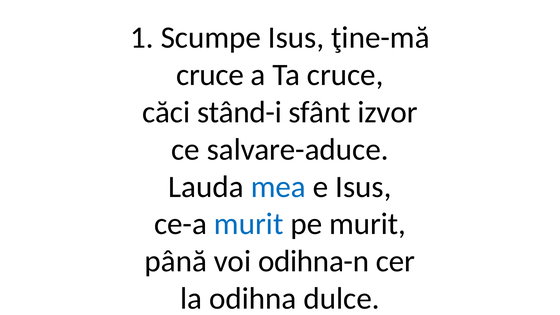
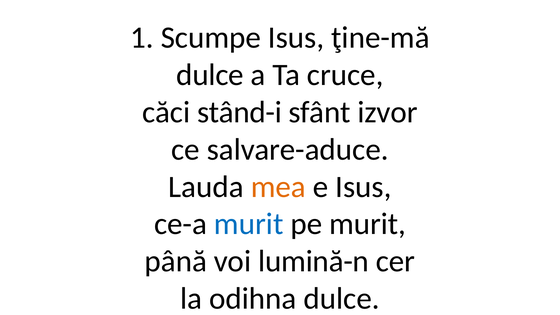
cruce at (210, 75): cruce -> dulce
mea colour: blue -> orange
odihna-n: odihna-n -> lumină-n
